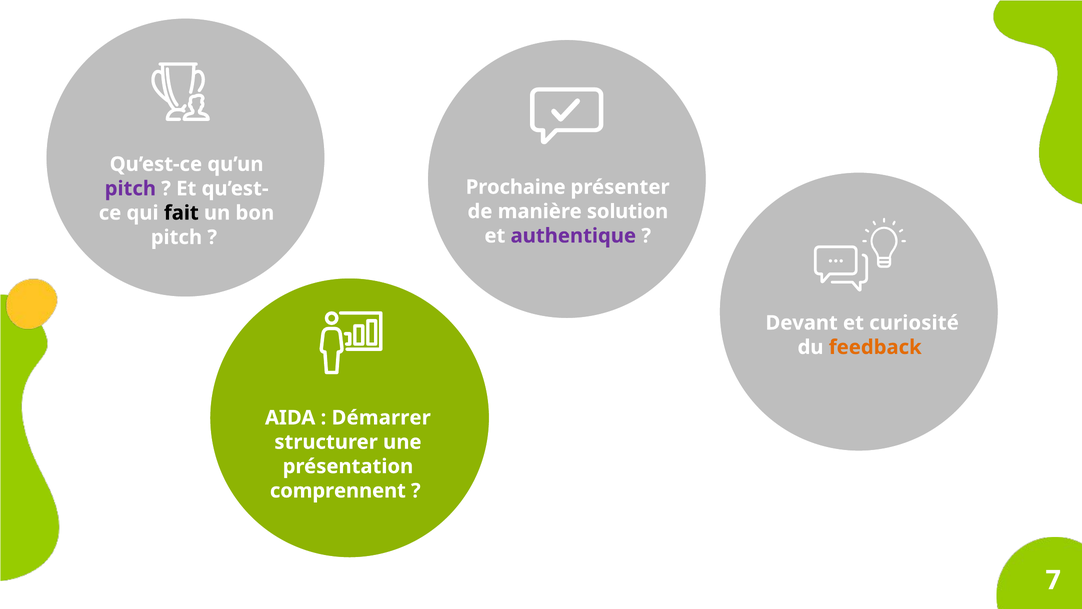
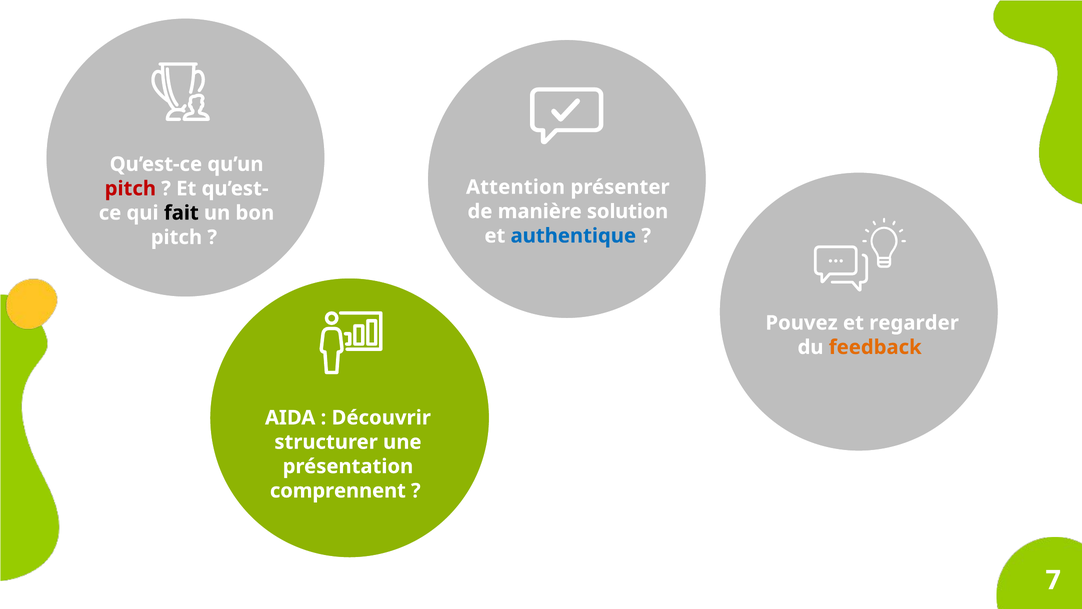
Prochaine: Prochaine -> Attention
pitch at (130, 188) colour: purple -> red
authentique colour: purple -> blue
Devant: Devant -> Pouvez
curiosité: curiosité -> regarder
Démarrer: Démarrer -> Découvrir
